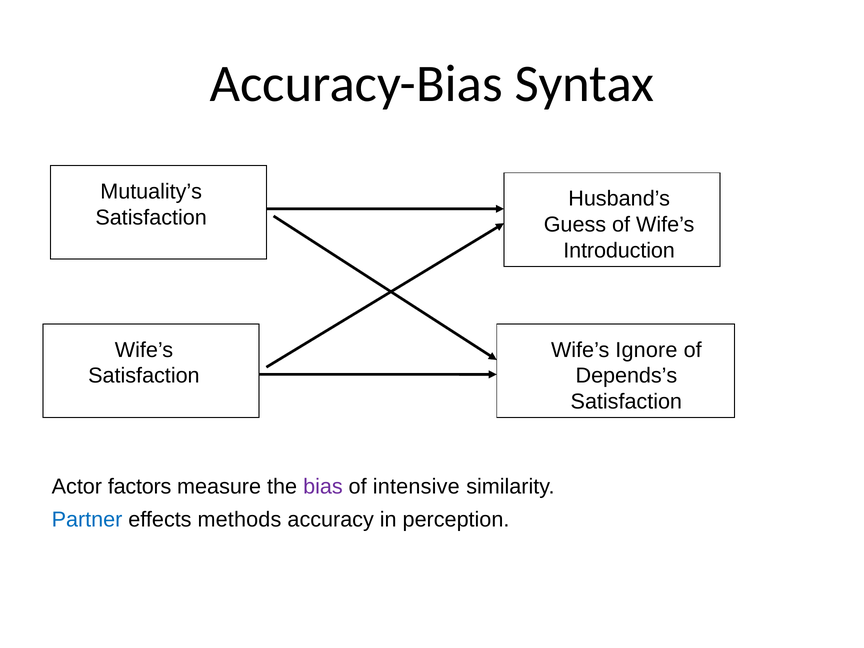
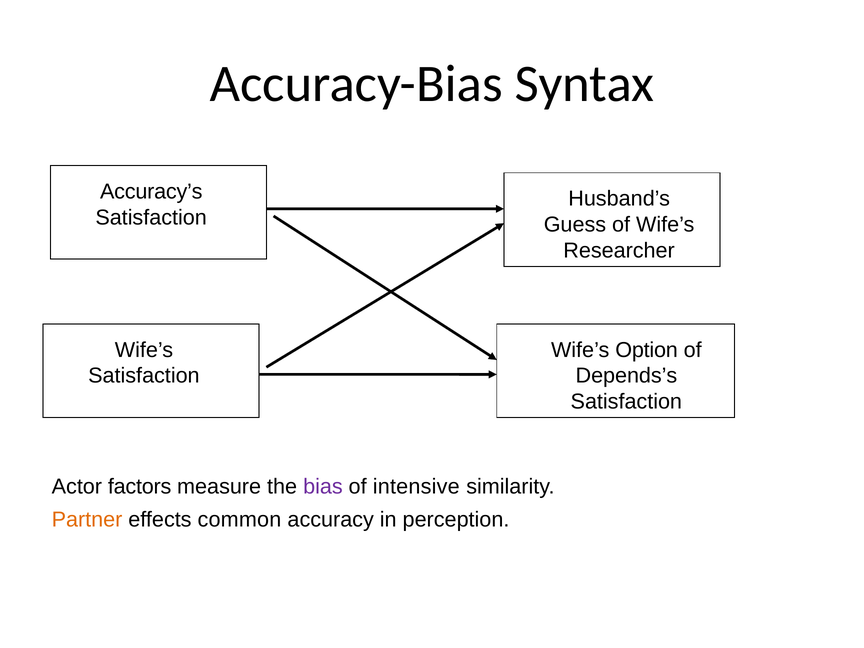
Mutuality’s: Mutuality’s -> Accuracy’s
Introduction: Introduction -> Researcher
Ignore: Ignore -> Option
Partner colour: blue -> orange
methods: methods -> common
